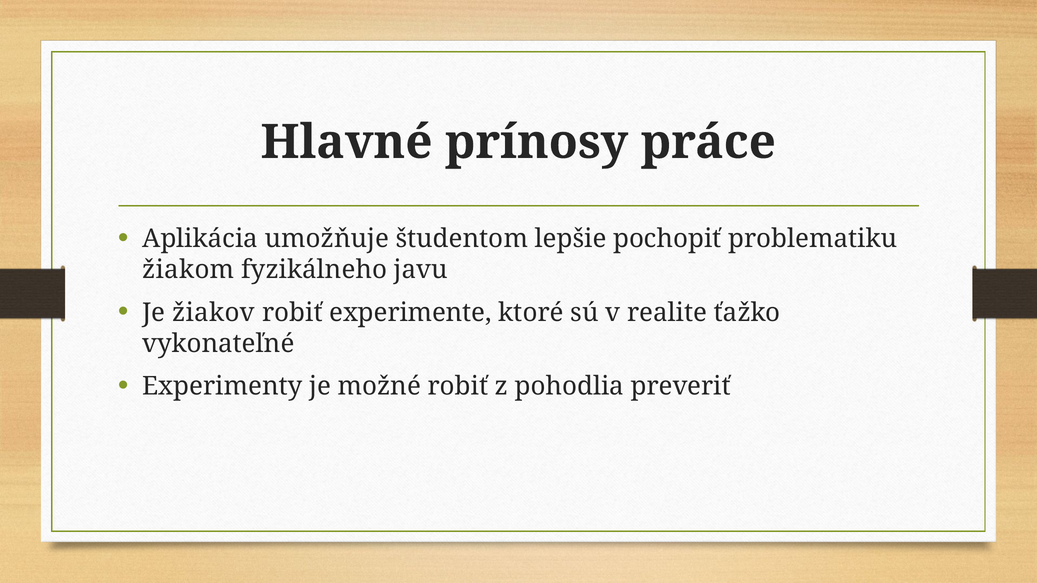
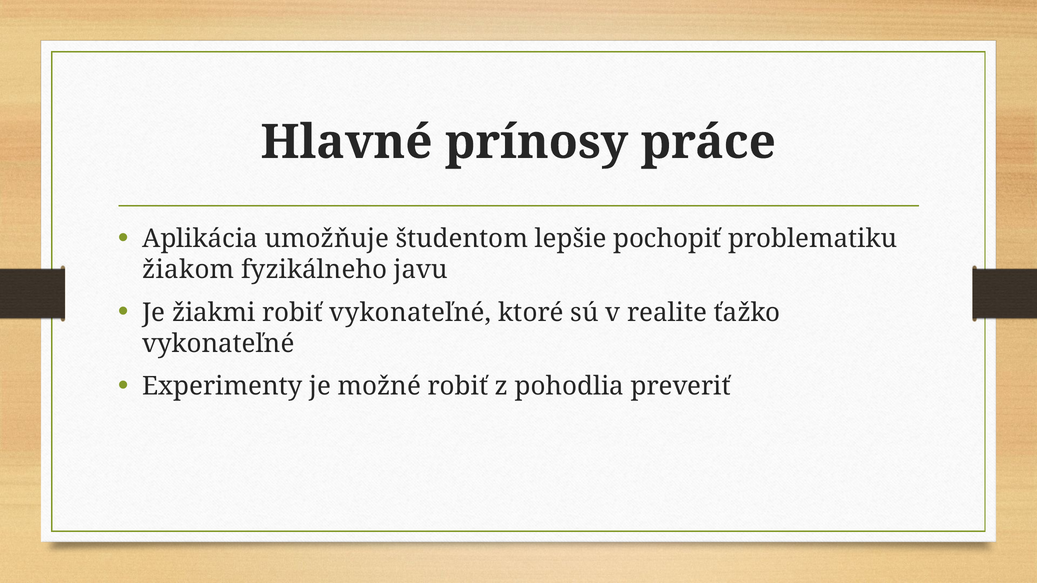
žiakov: žiakov -> žiakmi
robiť experimente: experimente -> vykonateľné
